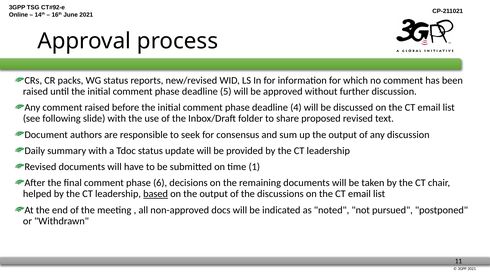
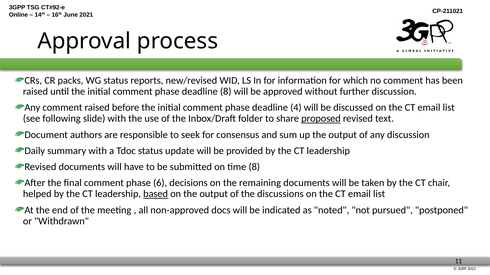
deadline 5: 5 -> 8
proposed underline: none -> present
time 1: 1 -> 8
